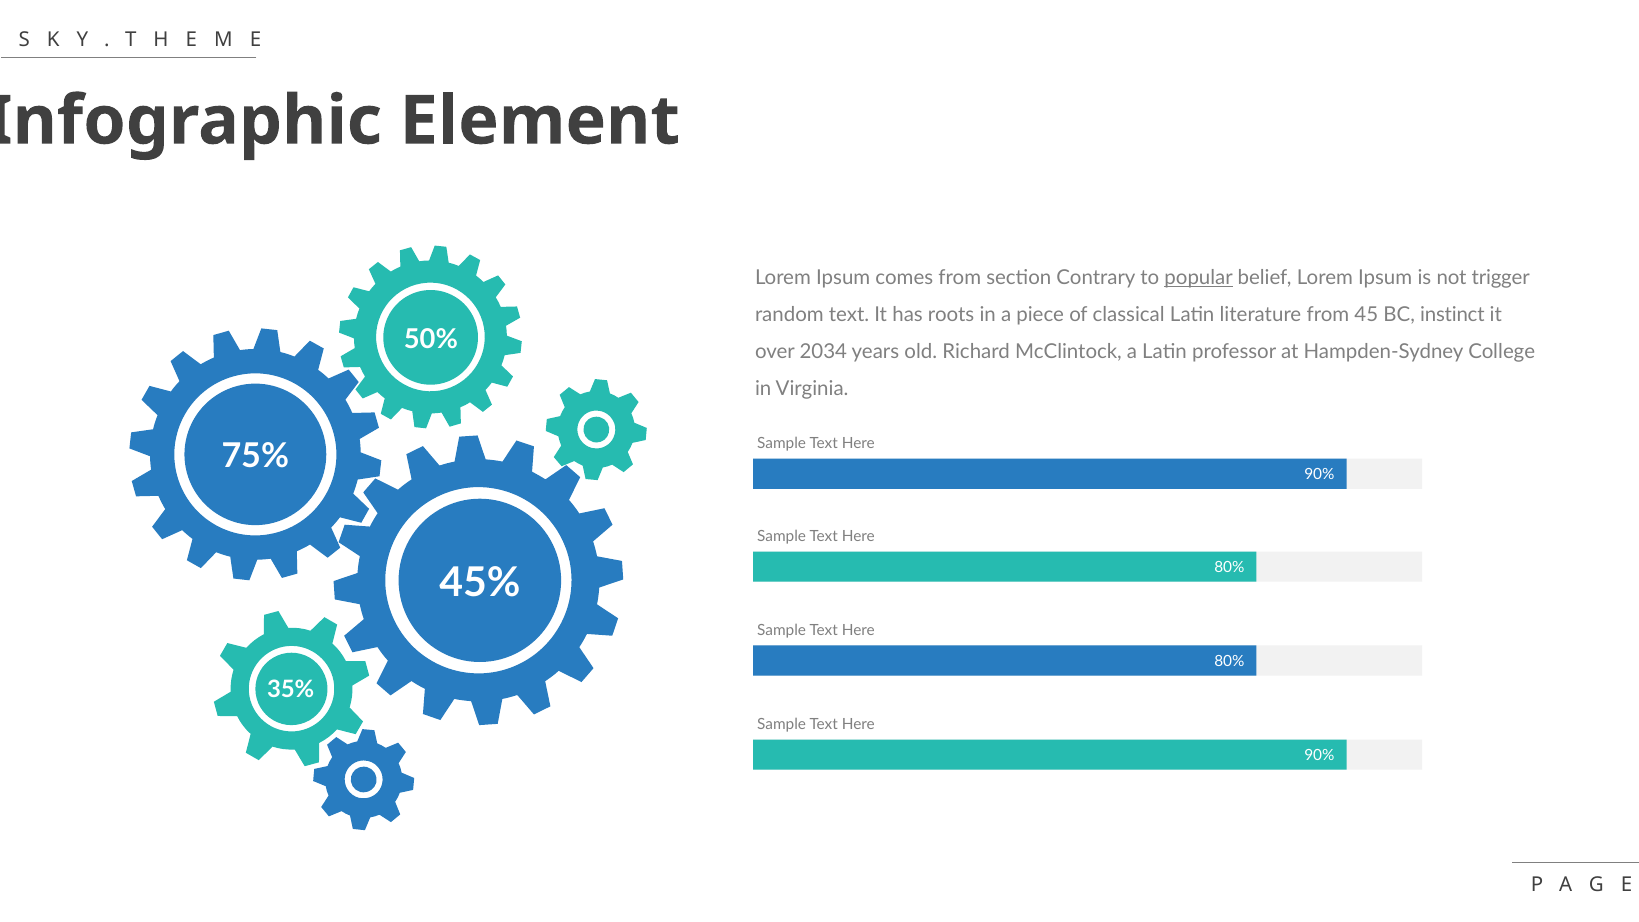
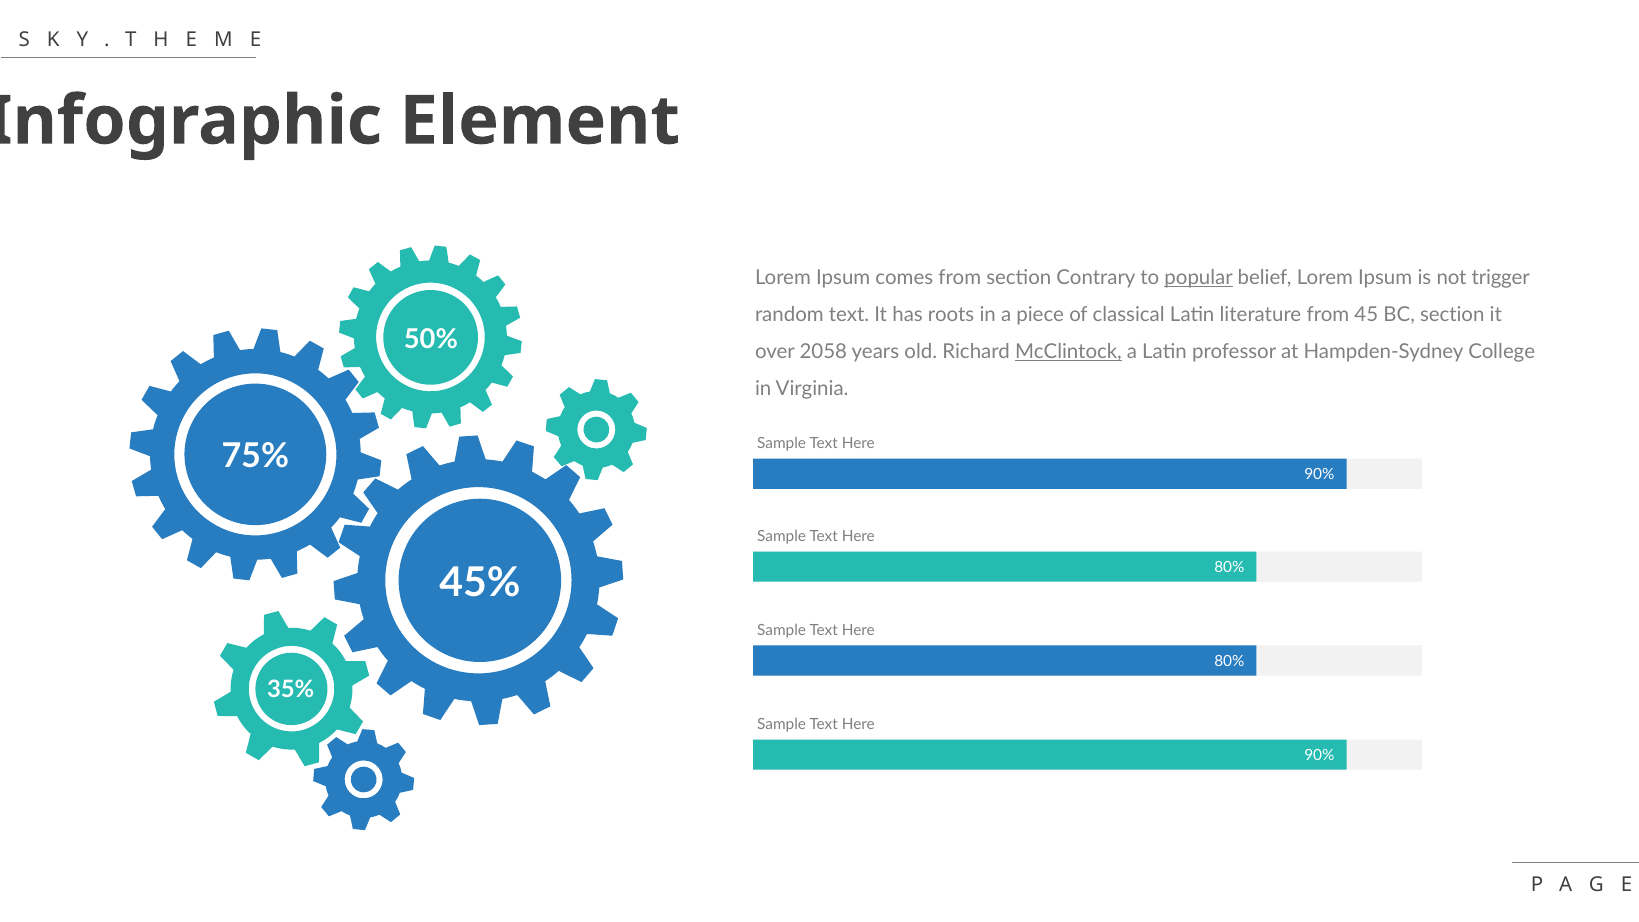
BC instinct: instinct -> section
2034: 2034 -> 2058
McClintock underline: none -> present
